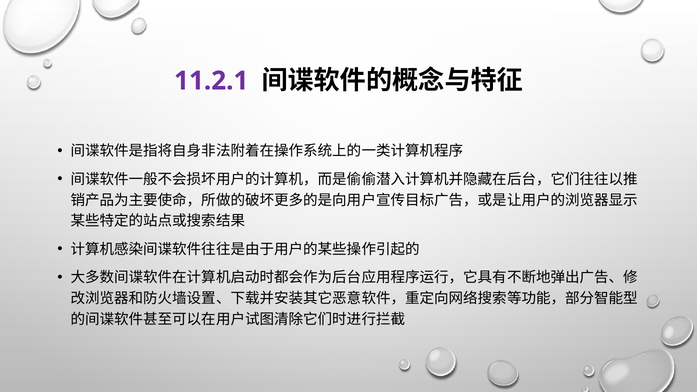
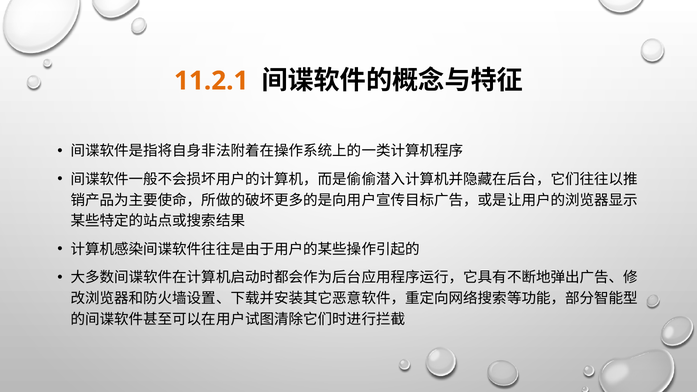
11.2.1 colour: purple -> orange
